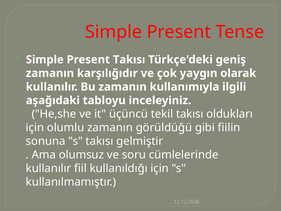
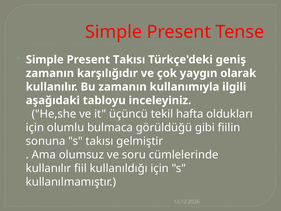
tekil takısı: takısı -> hafta
olumlu zamanın: zamanın -> bulmaca
